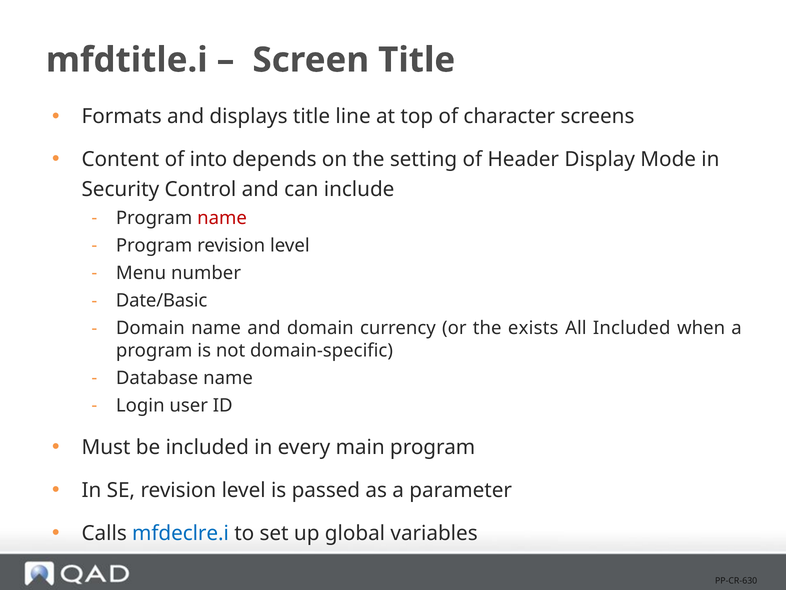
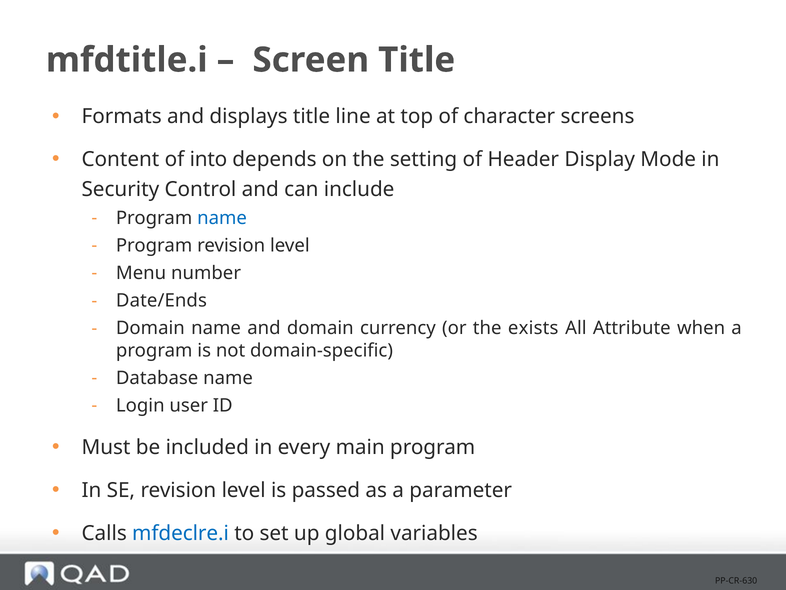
name at (222, 218) colour: red -> blue
Date/Basic: Date/Basic -> Date/Ends
All Included: Included -> Attribute
